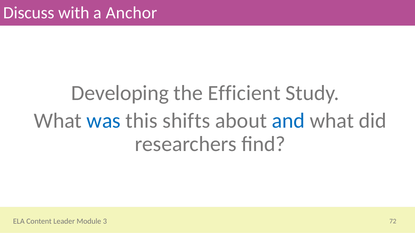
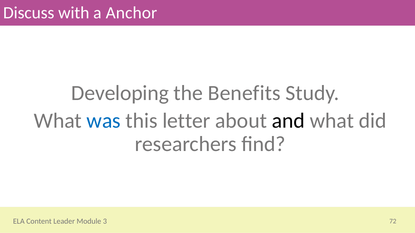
Efficient: Efficient -> Benefits
shifts: shifts -> letter
and colour: blue -> black
